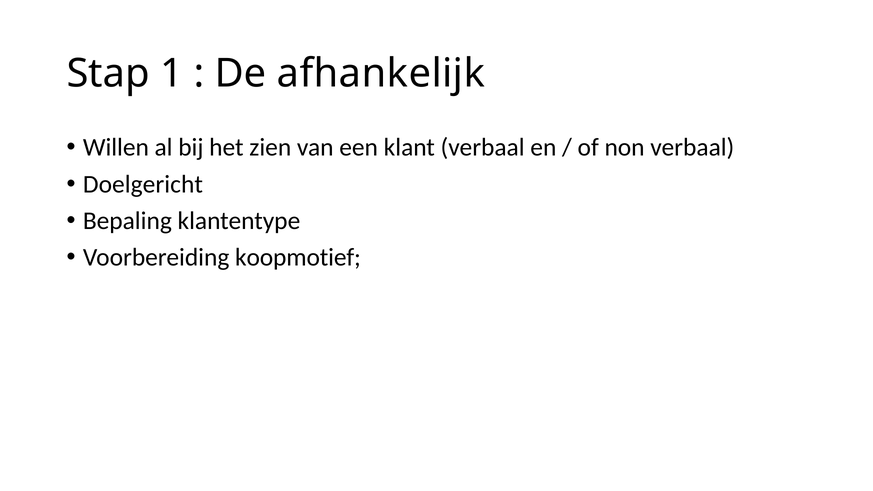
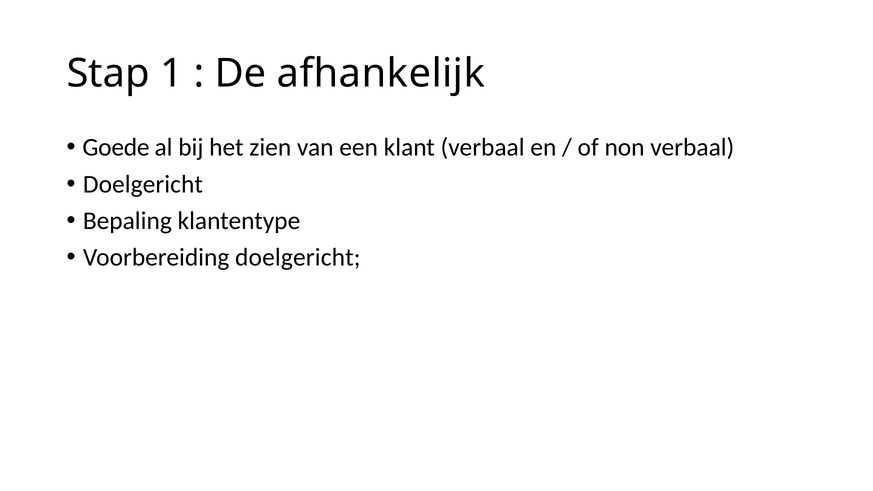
Willen: Willen -> Goede
Voorbereiding koopmotief: koopmotief -> doelgericht
